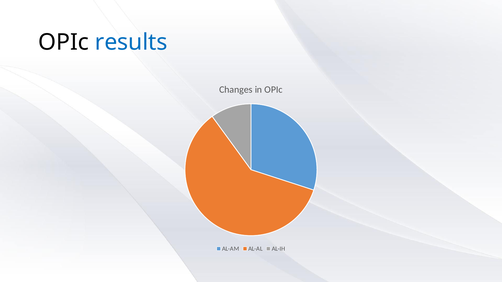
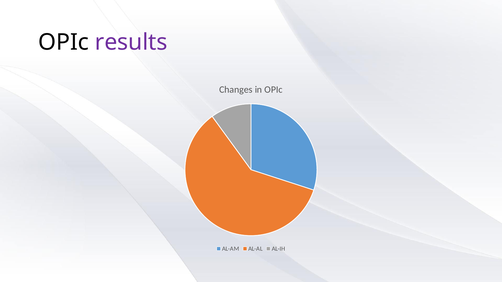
results colour: blue -> purple
